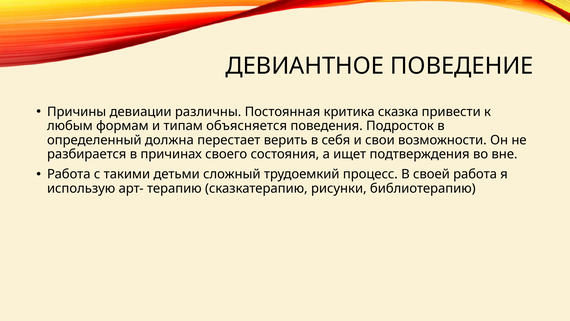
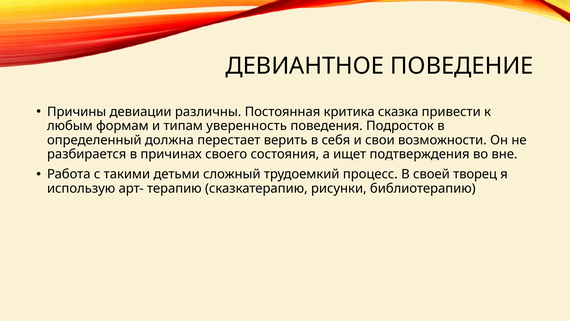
объясняется: объясняется -> уверенность
своей работа: работа -> творец
